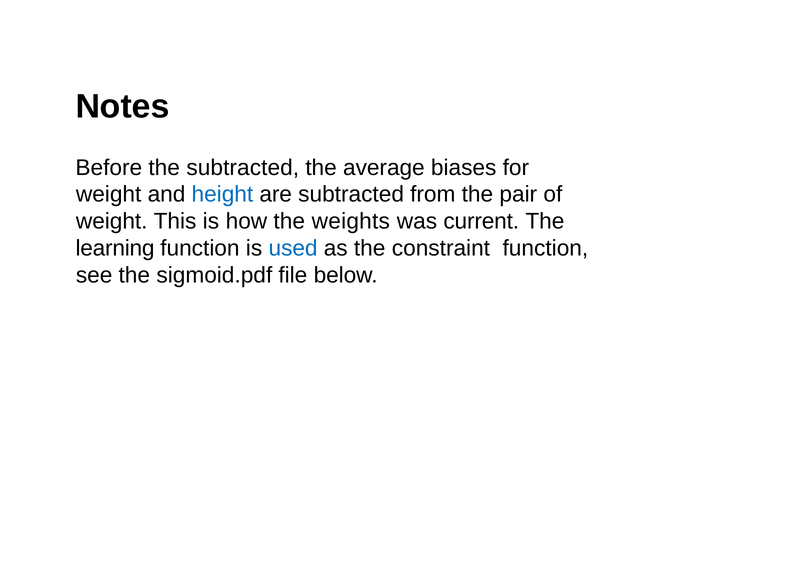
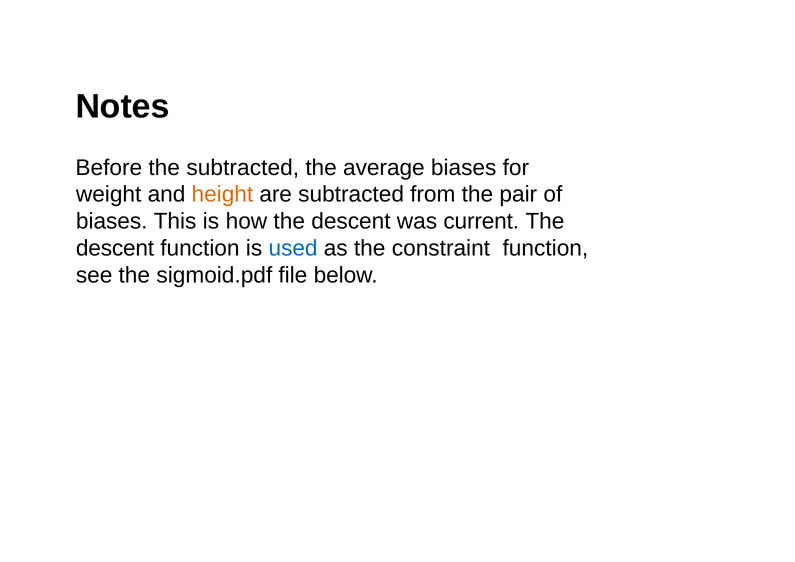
height colour: blue -> orange
weight at (112, 221): weight -> biases
how the weights: weights -> descent
learning at (115, 248): learning -> descent
